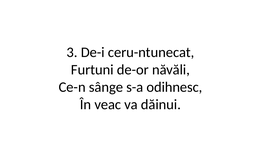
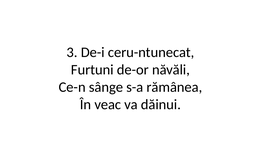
odihnesc: odihnesc -> rămânea
